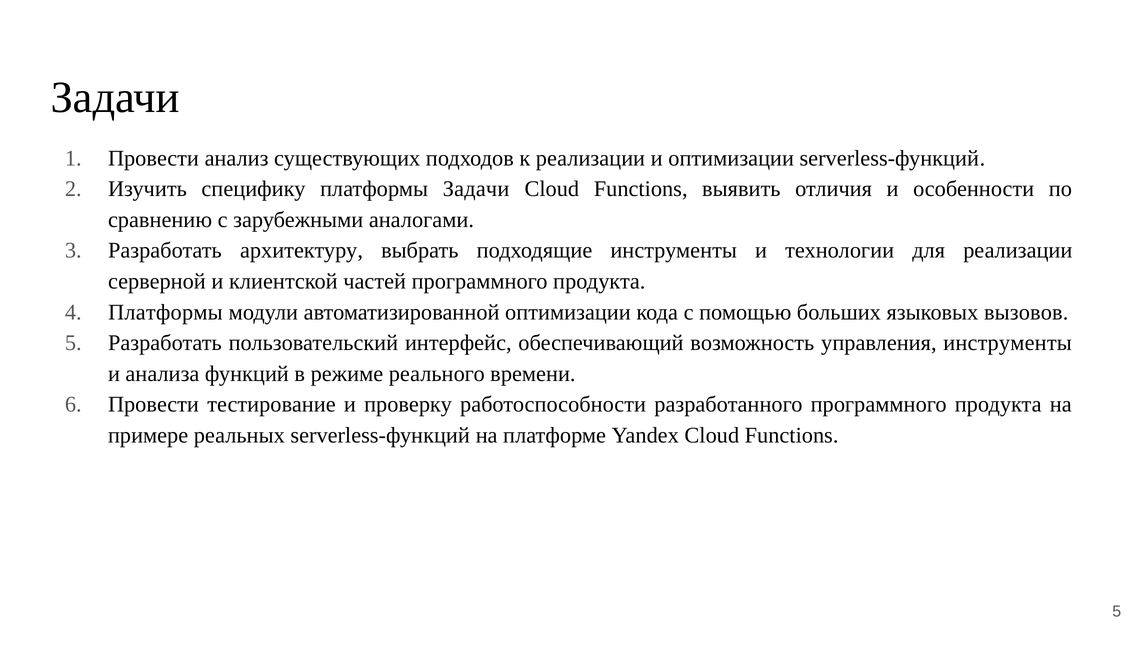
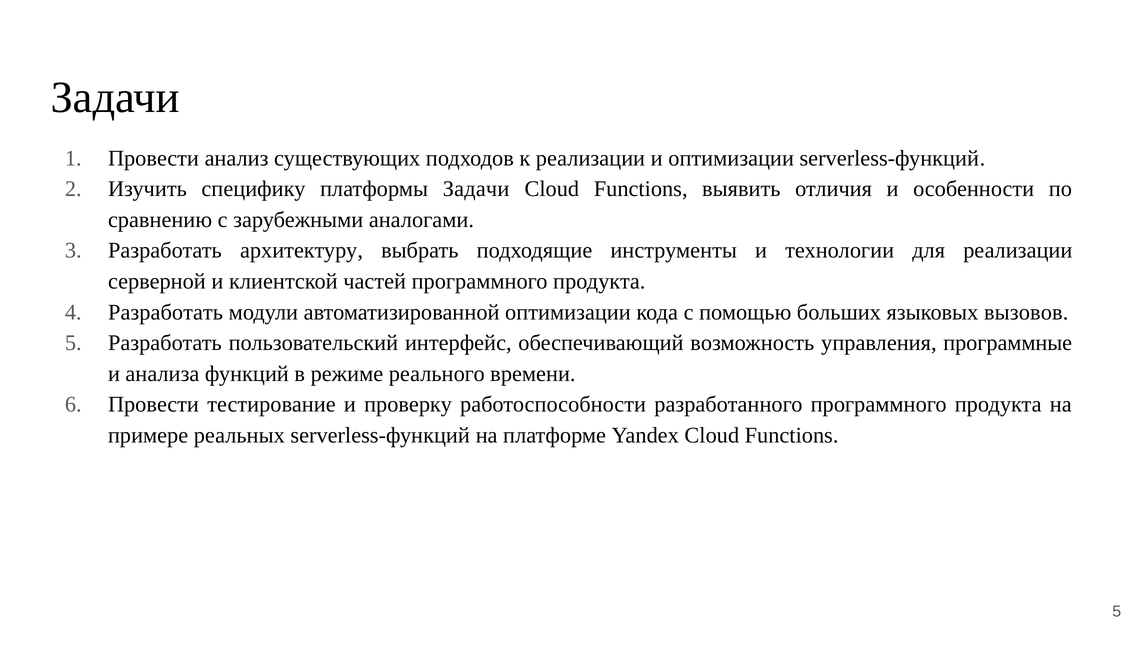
Платформы at (165, 312): Платформы -> Разработать
управления инструменты: инструменты -> программные
